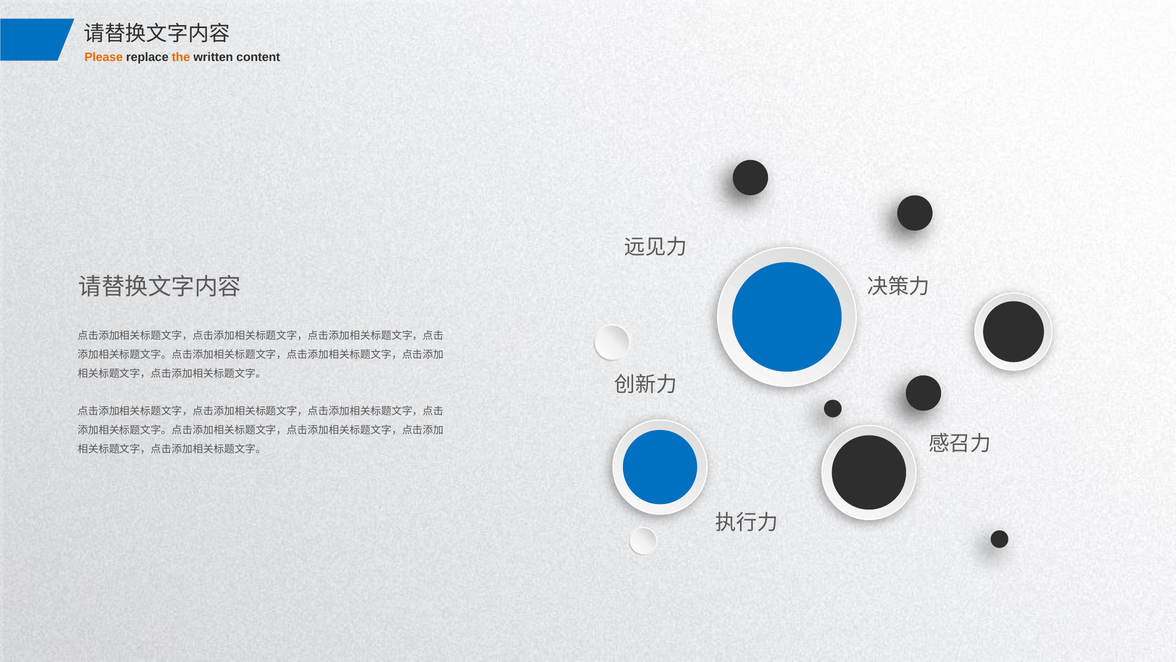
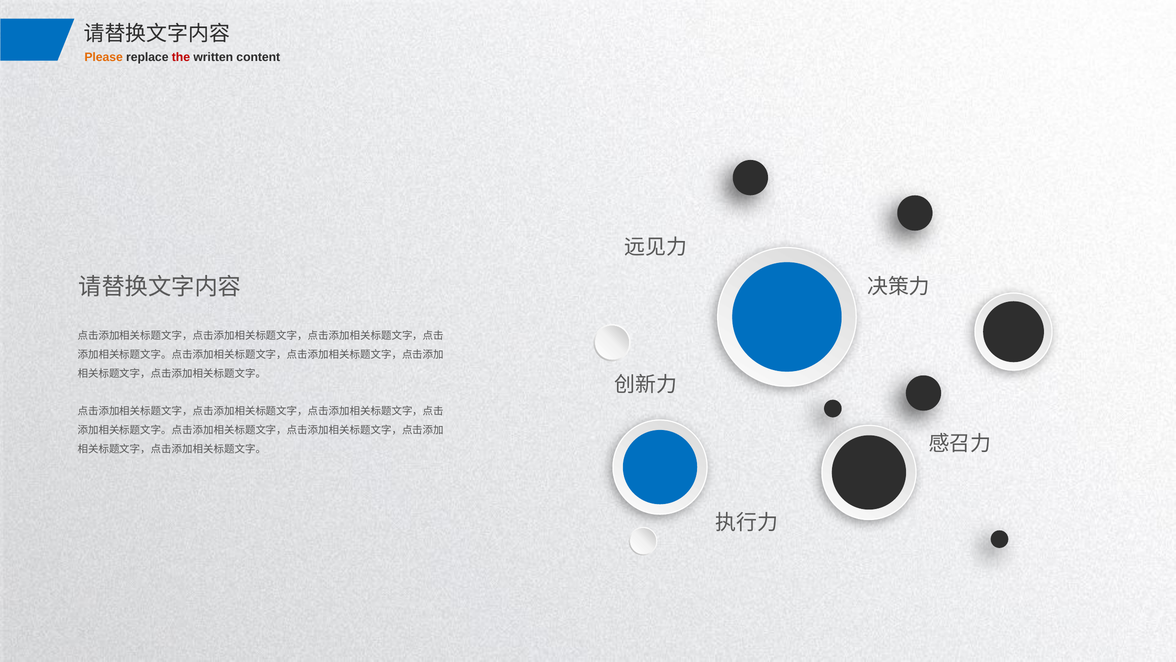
the colour: orange -> red
